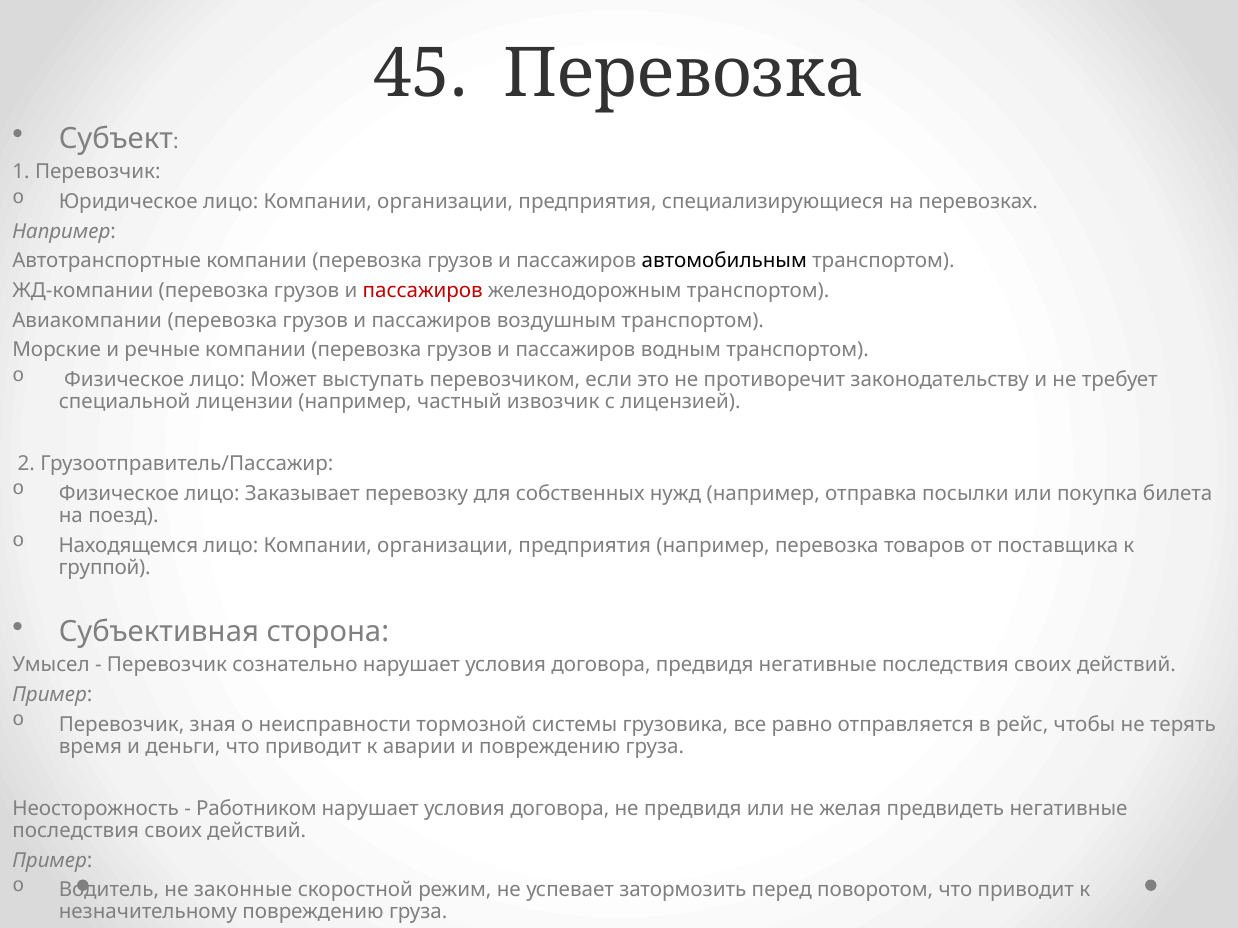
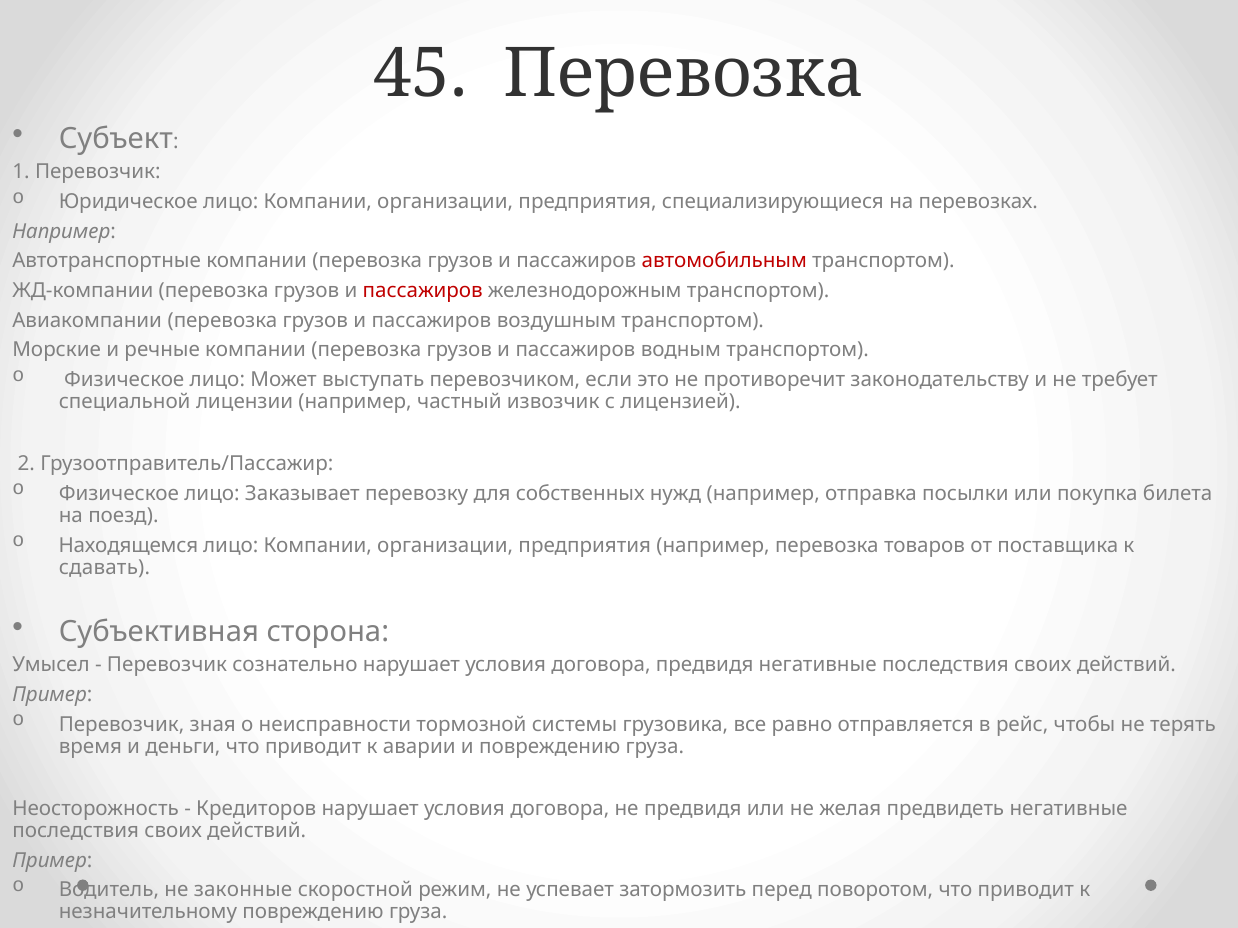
автомобильным colour: black -> red
группой: группой -> сдавать
Работником: Работником -> Кредиторов
